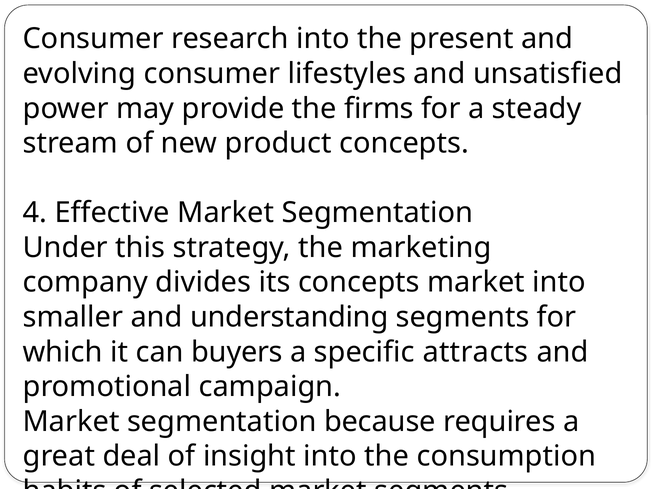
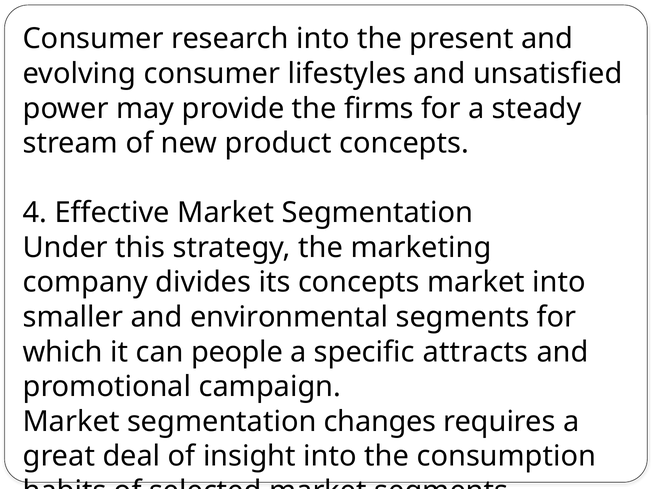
understanding: understanding -> environmental
buyers: buyers -> people
because: because -> changes
